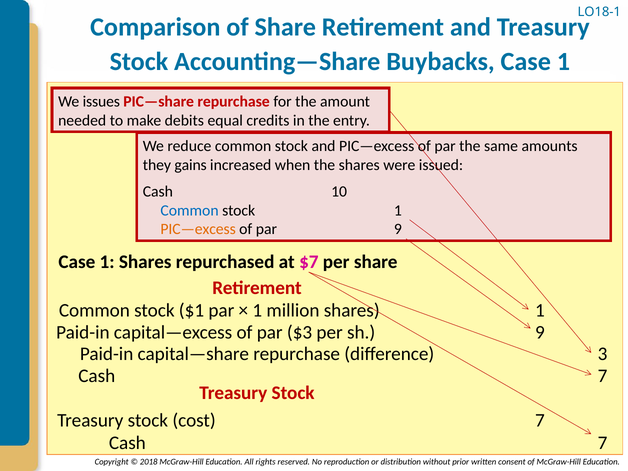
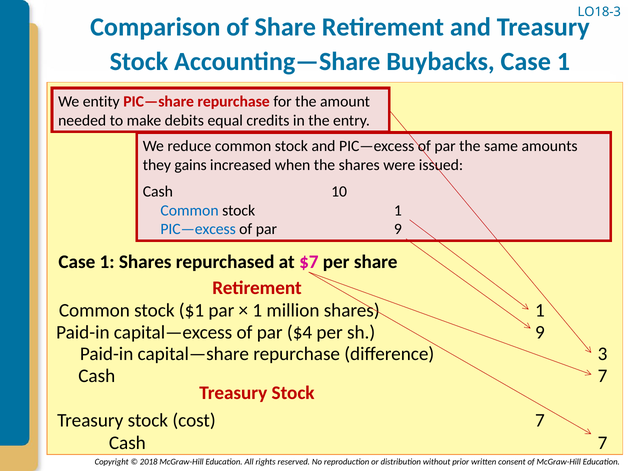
LO18-1: LO18-1 -> LO18-3
issues: issues -> entity
PIC—excess at (198, 229) colour: orange -> blue
$3: $3 -> $4
